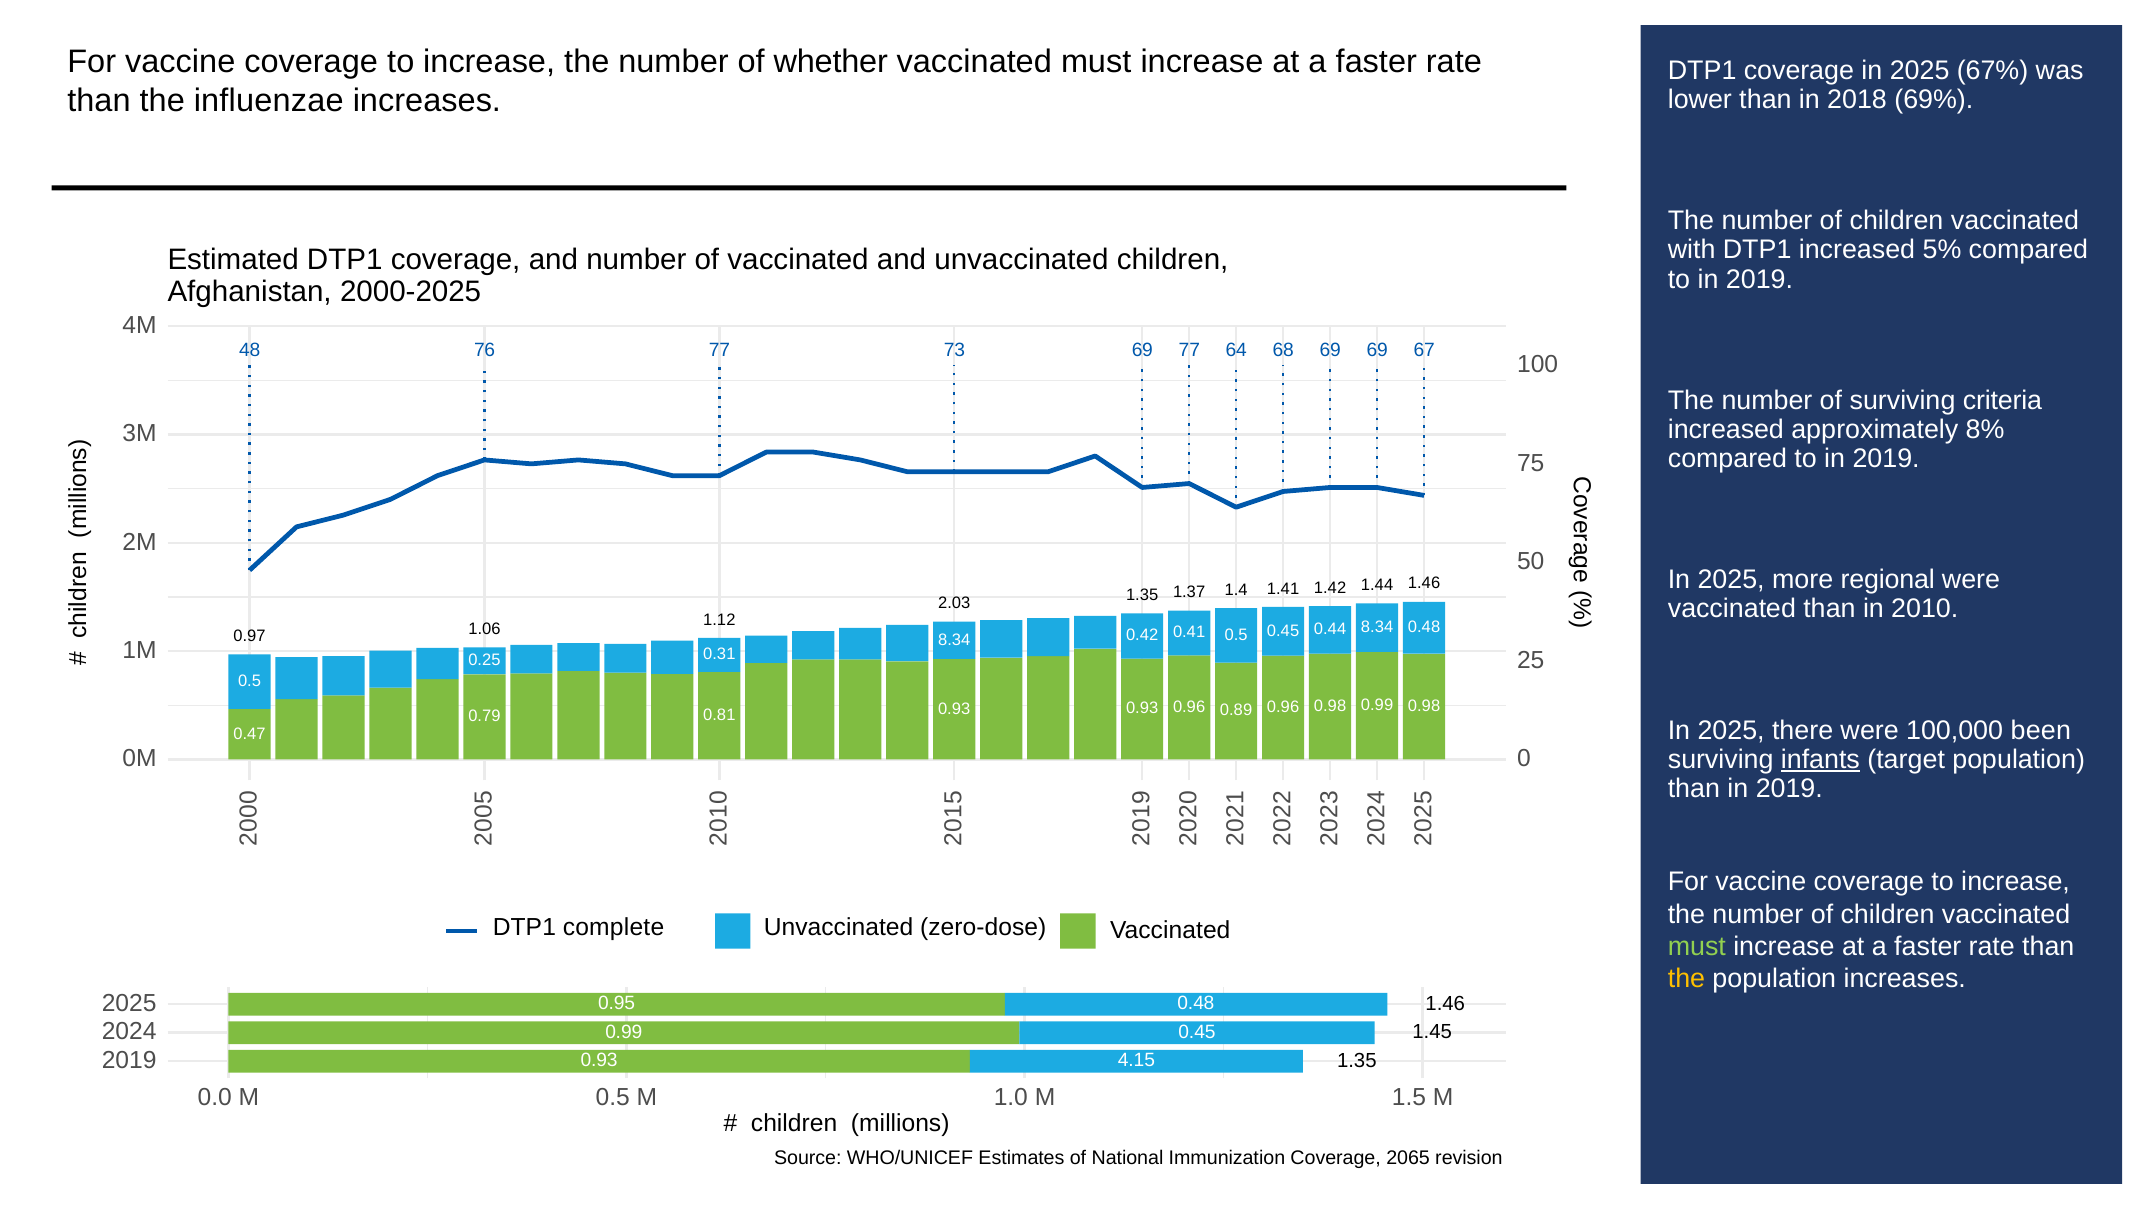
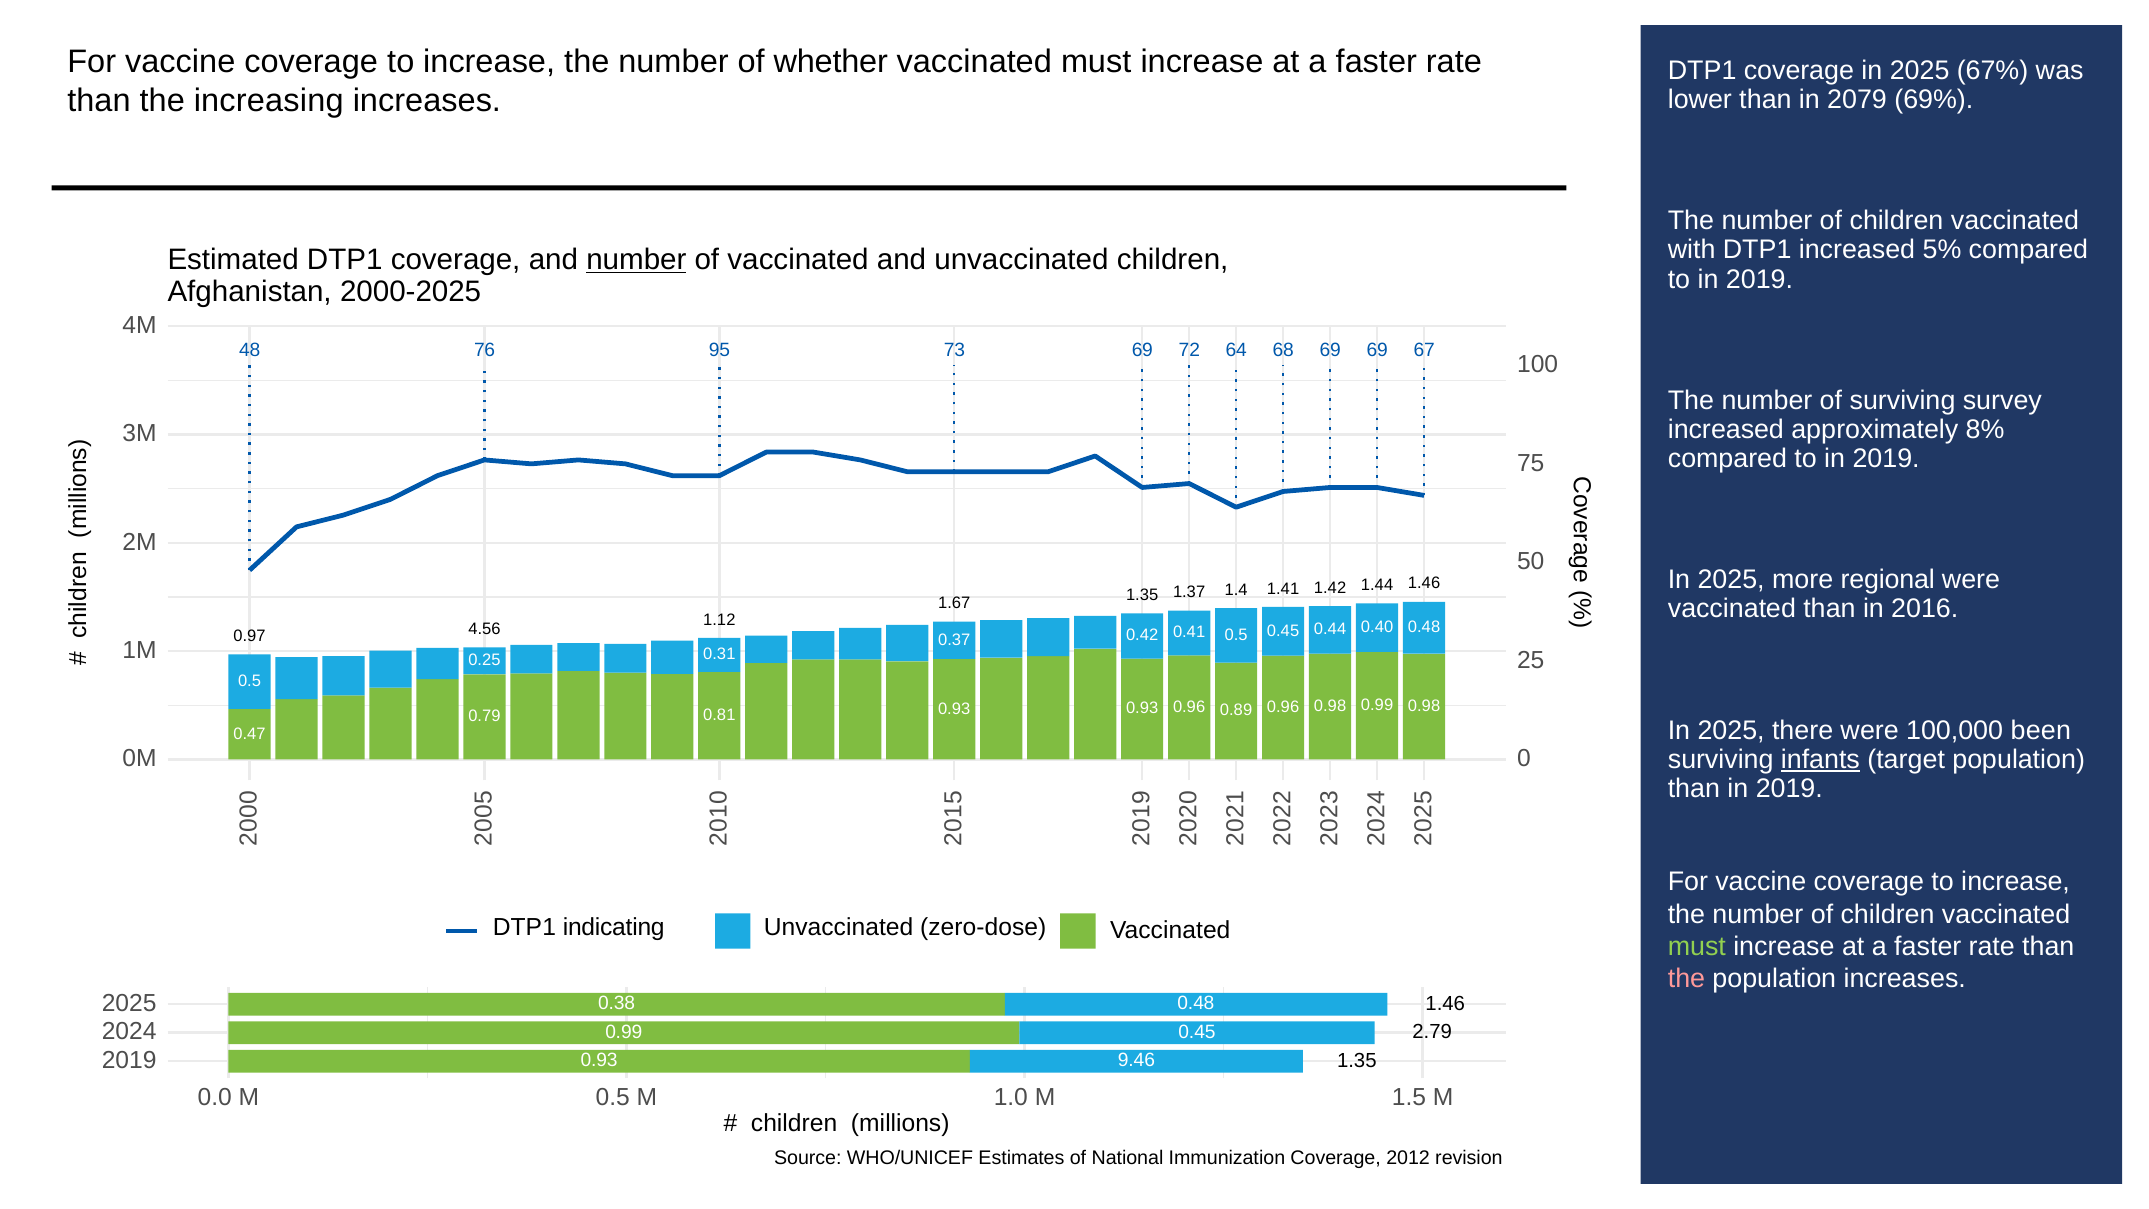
influenzae: influenzae -> increasing
2018: 2018 -> 2079
number at (636, 260) underline: none -> present
76 77: 77 -> 95
69 77: 77 -> 72
criteria: criteria -> survey
2.03: 2.03 -> 1.67
2010: 2010 -> 2016
8.34 at (1377, 627): 8.34 -> 0.40
1.06: 1.06 -> 4.56
8.34 at (954, 640): 8.34 -> 0.37
complete: complete -> indicating
the at (1686, 978) colour: yellow -> pink
0.95: 0.95 -> 0.38
1.45: 1.45 -> 2.79
4.15: 4.15 -> 9.46
2065: 2065 -> 2012
